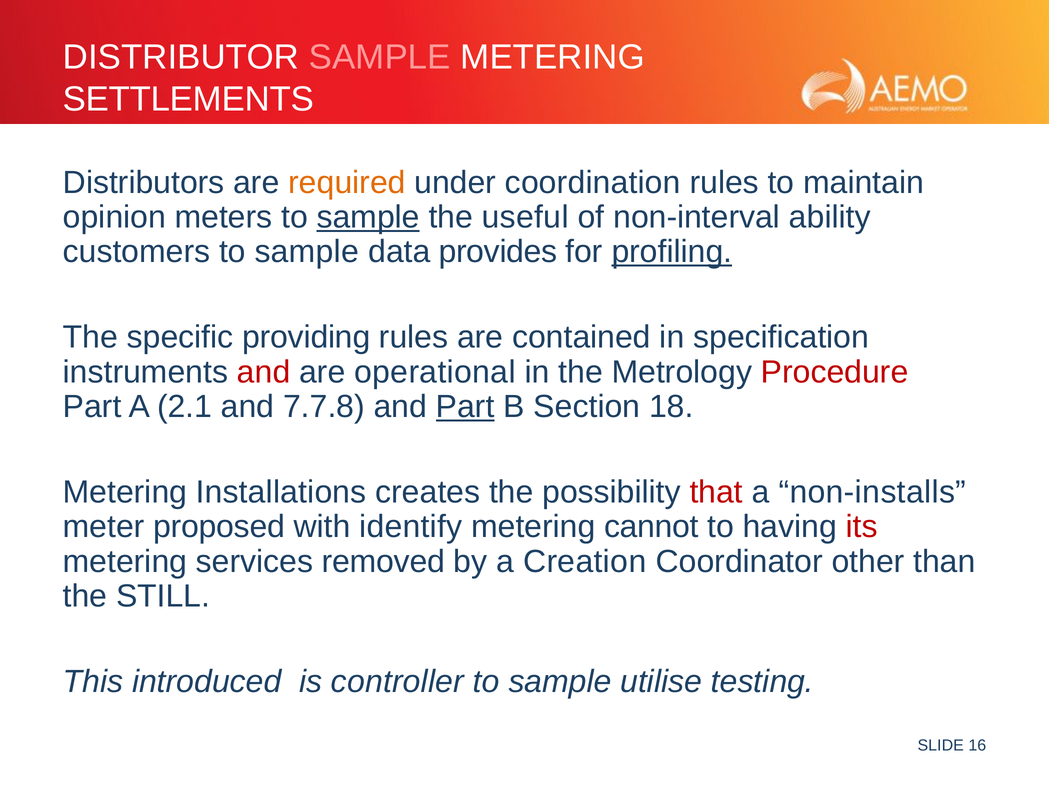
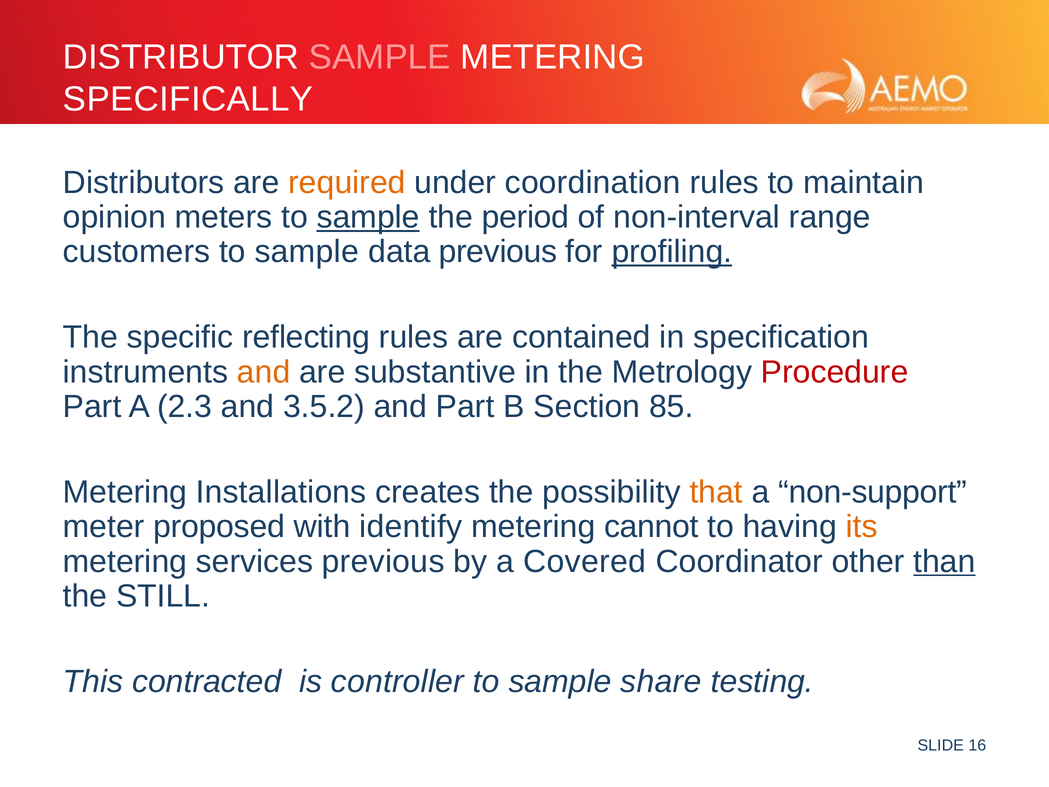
SETTLEMENTS: SETTLEMENTS -> SPECIFICALLY
useful: useful -> period
ability: ability -> range
data provides: provides -> previous
providing: providing -> reflecting
and at (264, 372) colour: red -> orange
operational: operational -> substantive
2.1: 2.1 -> 2.3
7.7.8: 7.7.8 -> 3.5.2
Part at (465, 406) underline: present -> none
18: 18 -> 85
that colour: red -> orange
non-installs: non-installs -> non-support
its colour: red -> orange
services removed: removed -> previous
Creation: Creation -> Covered
than underline: none -> present
introduced: introduced -> contracted
utilise: utilise -> share
